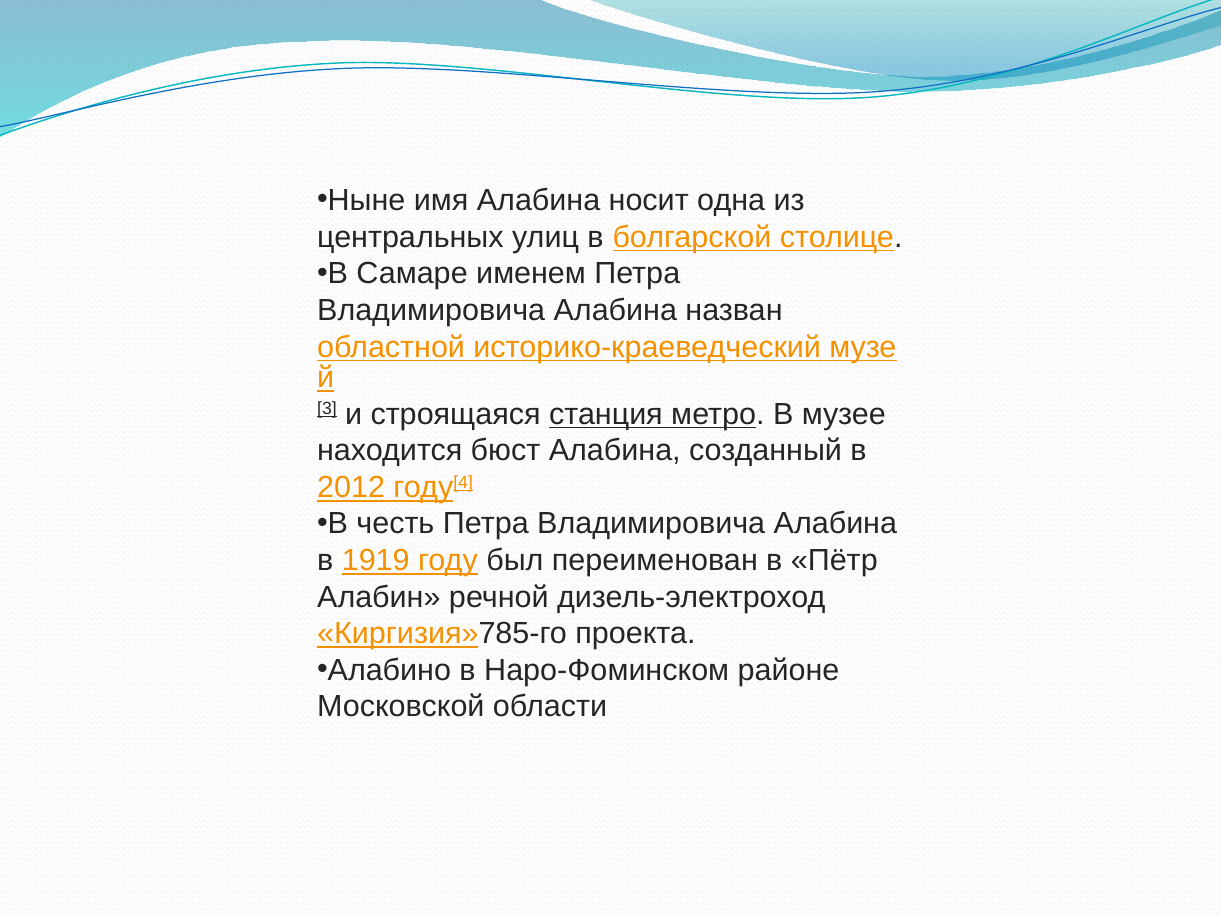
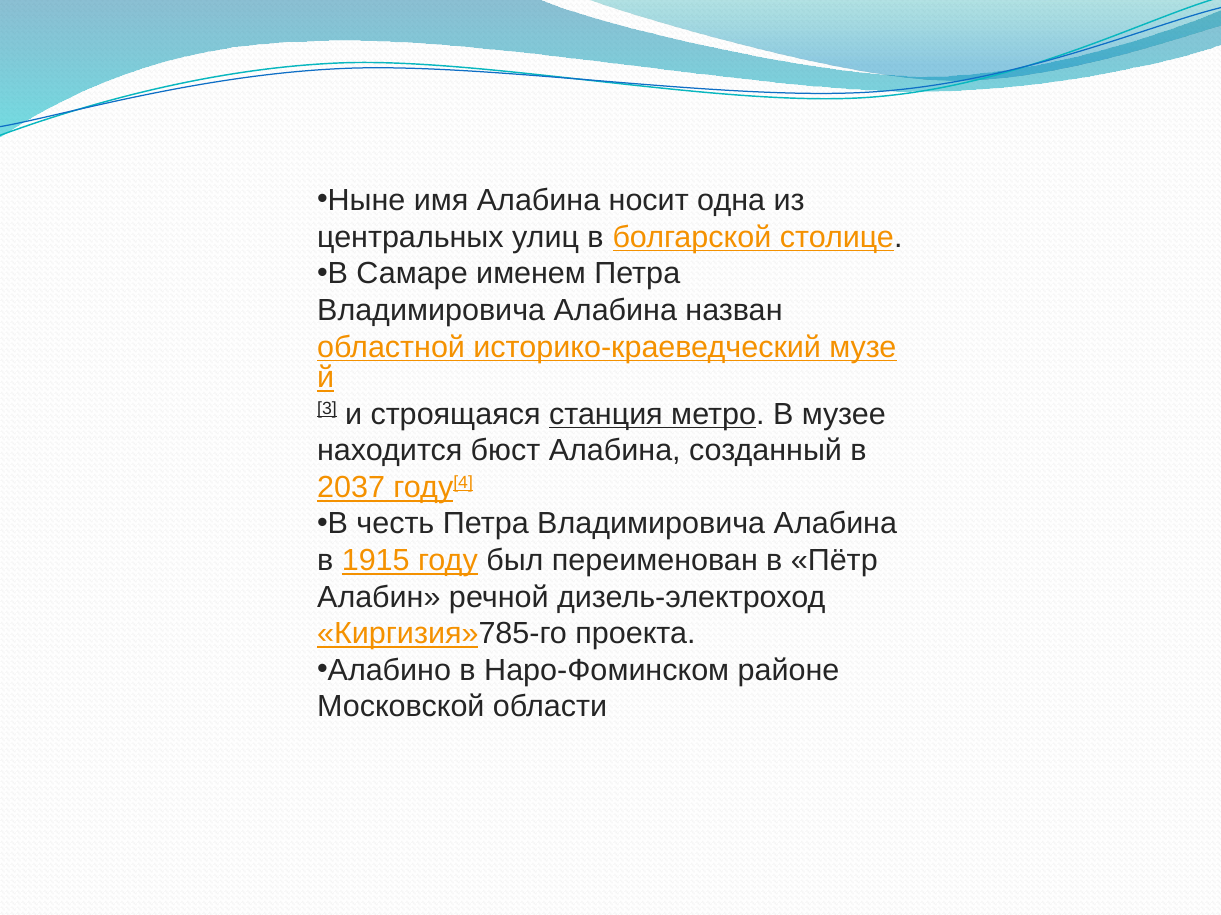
2012: 2012 -> 2037
1919: 1919 -> 1915
